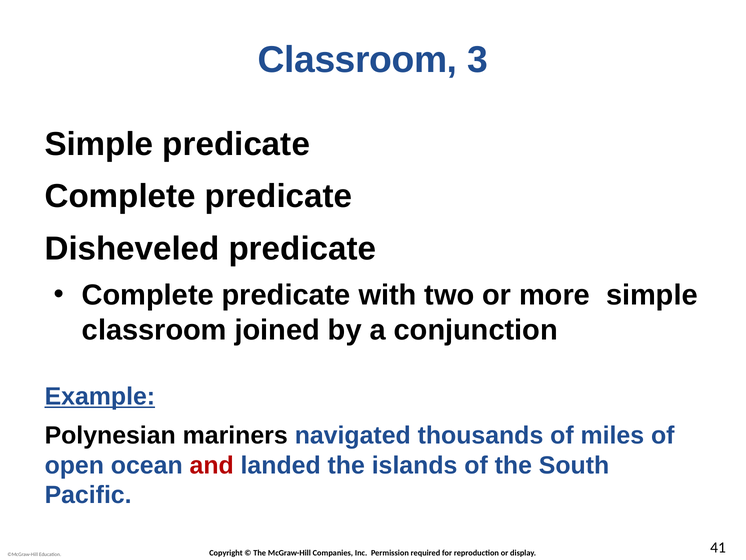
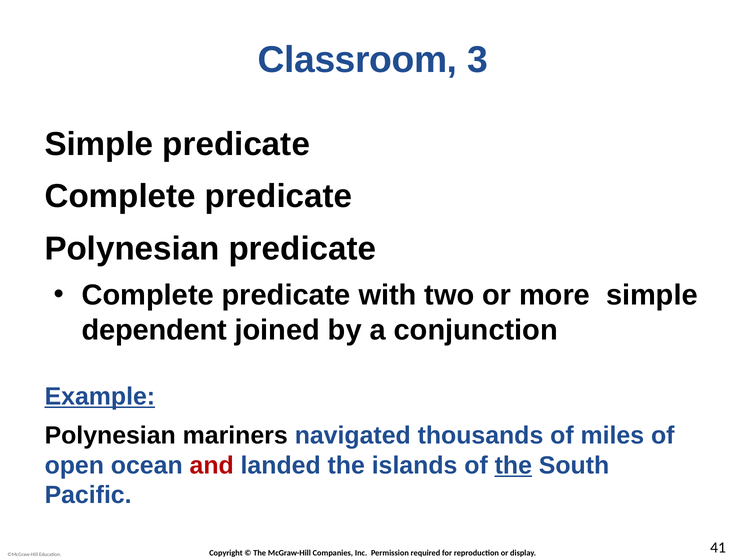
Disheveled at (132, 249): Disheveled -> Polynesian
classroom at (154, 330): classroom -> dependent
the at (513, 465) underline: none -> present
